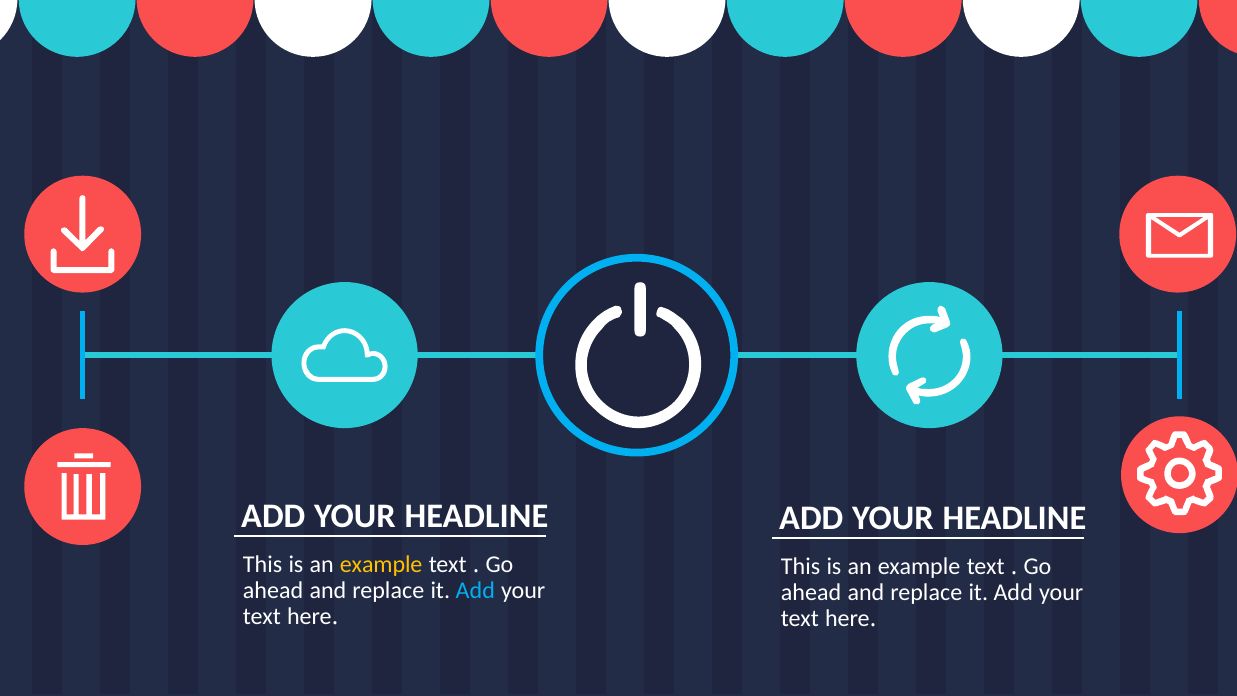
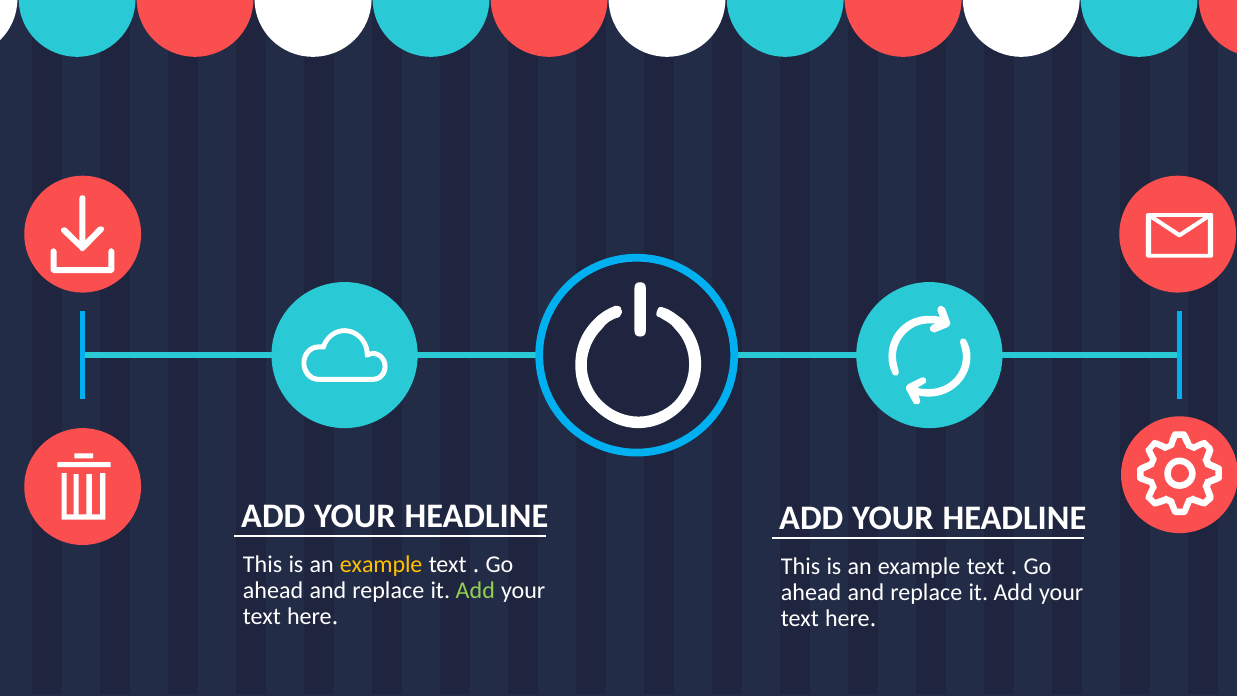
Add at (475, 591) colour: light blue -> light green
